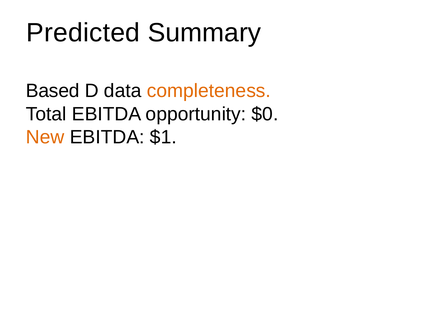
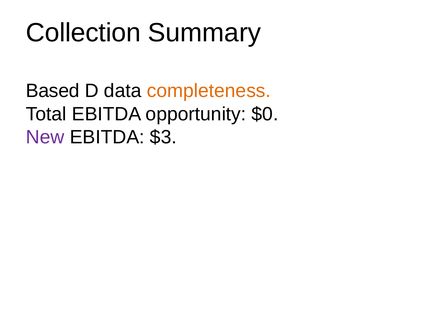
Predicted: Predicted -> Collection
New colour: orange -> purple
$1: $1 -> $3
